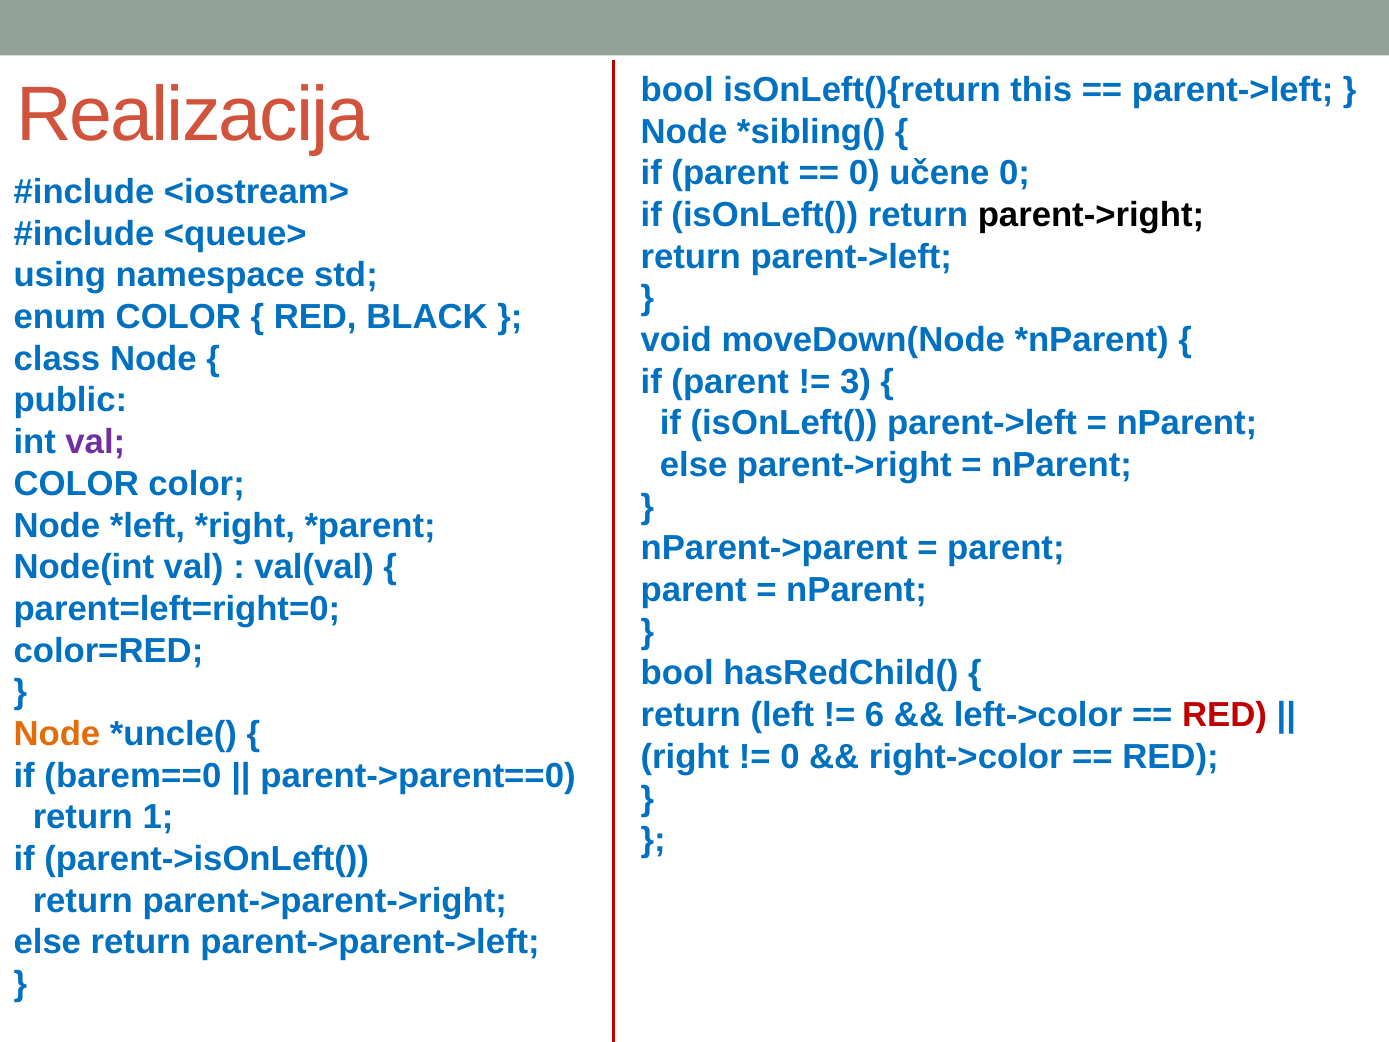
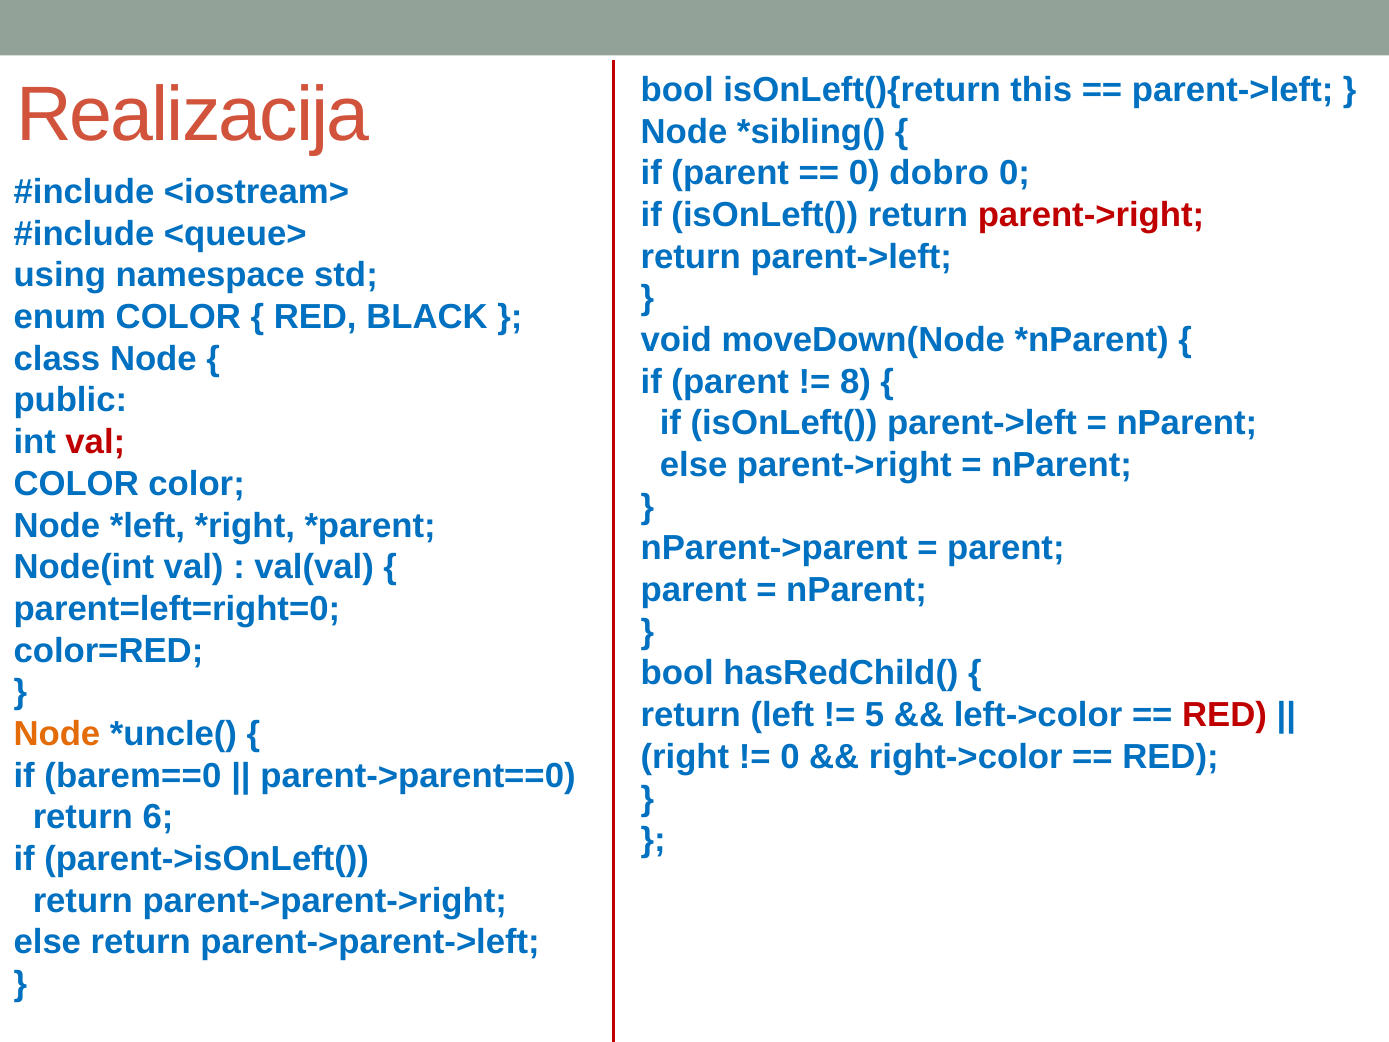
učene: učene -> dobro
parent->right at (1091, 215) colour: black -> red
3: 3 -> 8
val at (95, 442) colour: purple -> red
6: 6 -> 5
1: 1 -> 6
